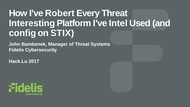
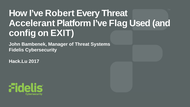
Interesting: Interesting -> Accelerant
Intel: Intel -> Flag
STIX: STIX -> EXIT
